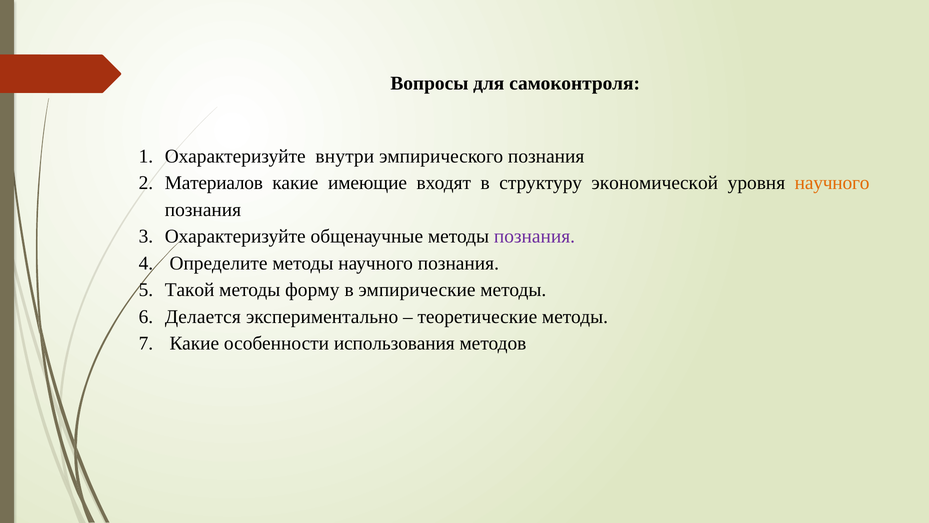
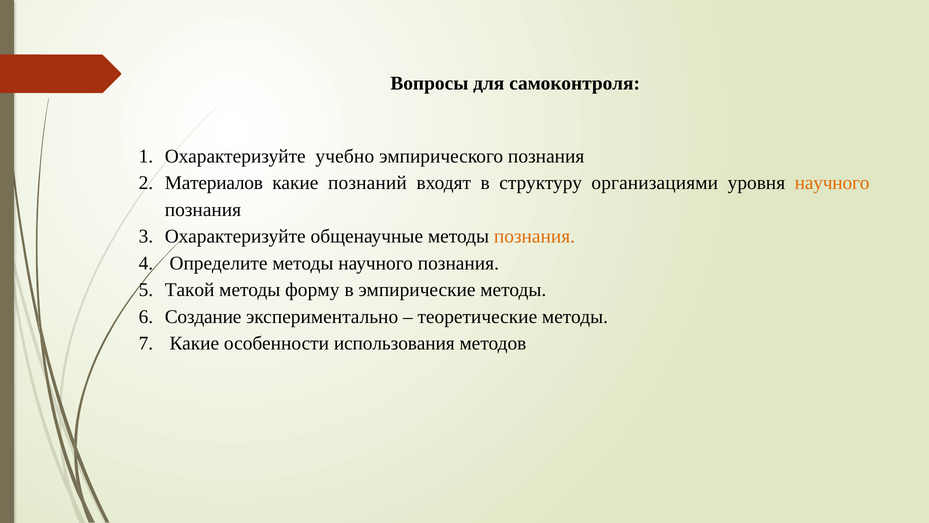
внутри: внутри -> учебно
имеющие: имеющие -> познаний
экономической: экономической -> организациями
познания at (534, 236) colour: purple -> orange
Делается: Делается -> Создание
